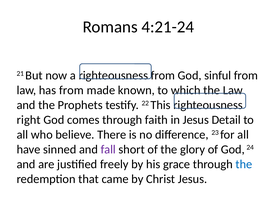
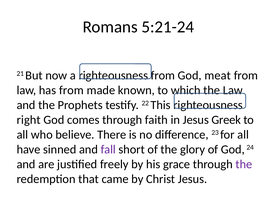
4:21-24: 4:21-24 -> 5:21-24
sinful: sinful -> meat
Detail: Detail -> Greek
the at (244, 164) colour: blue -> purple
